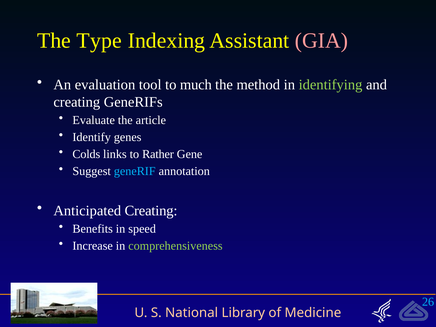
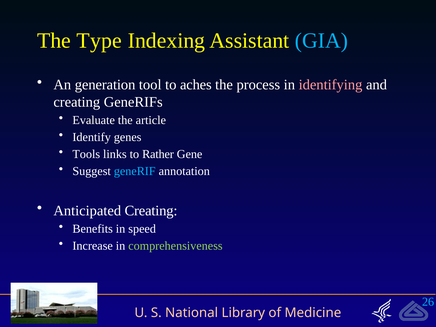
GIA colour: pink -> light blue
evaluation: evaluation -> generation
much: much -> aches
method: method -> process
identifying colour: light green -> pink
Colds: Colds -> Tools
